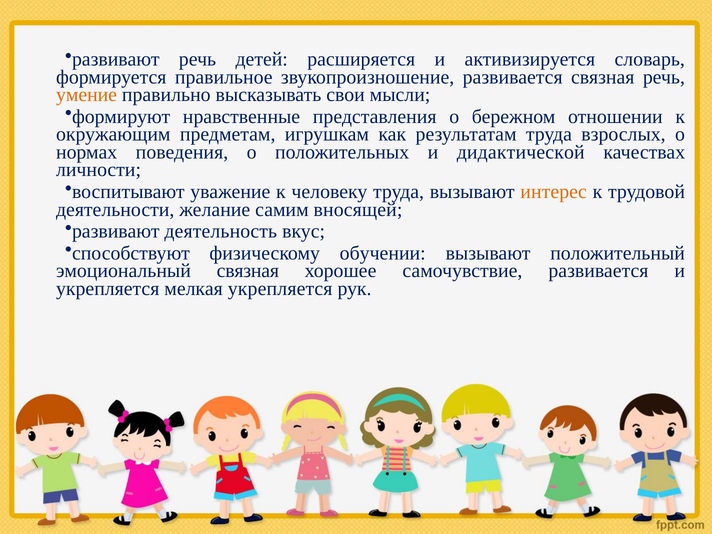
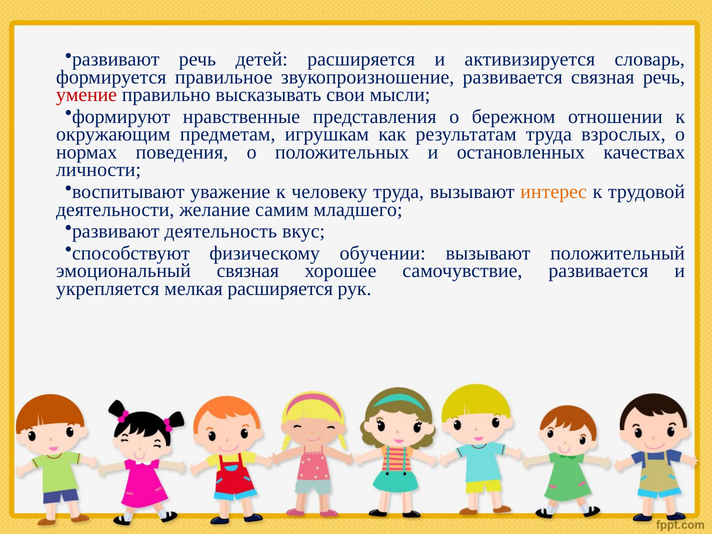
умение colour: orange -> red
дидактической: дидактической -> остановленных
вносящей: вносящей -> младшего
мелкая укрепляется: укрепляется -> расширяется
